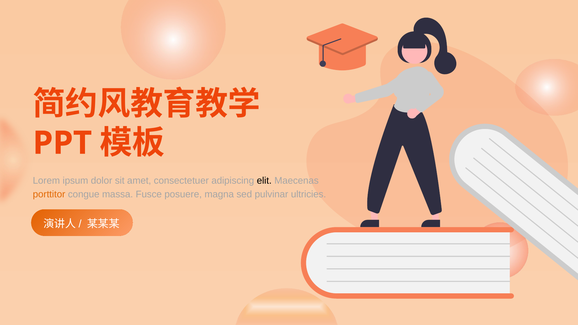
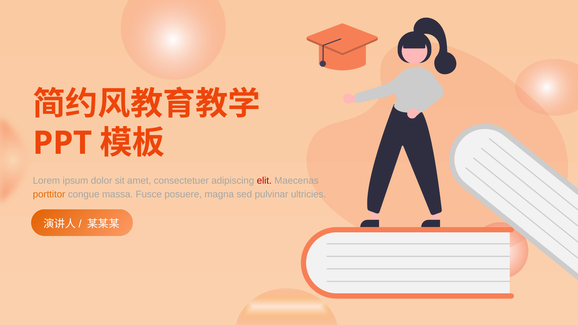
elit colour: black -> red
